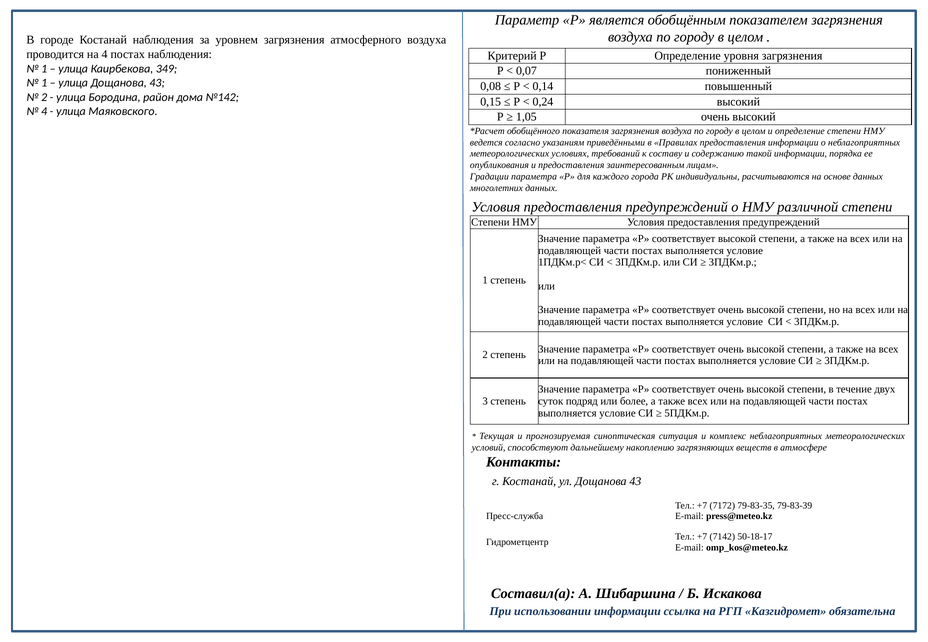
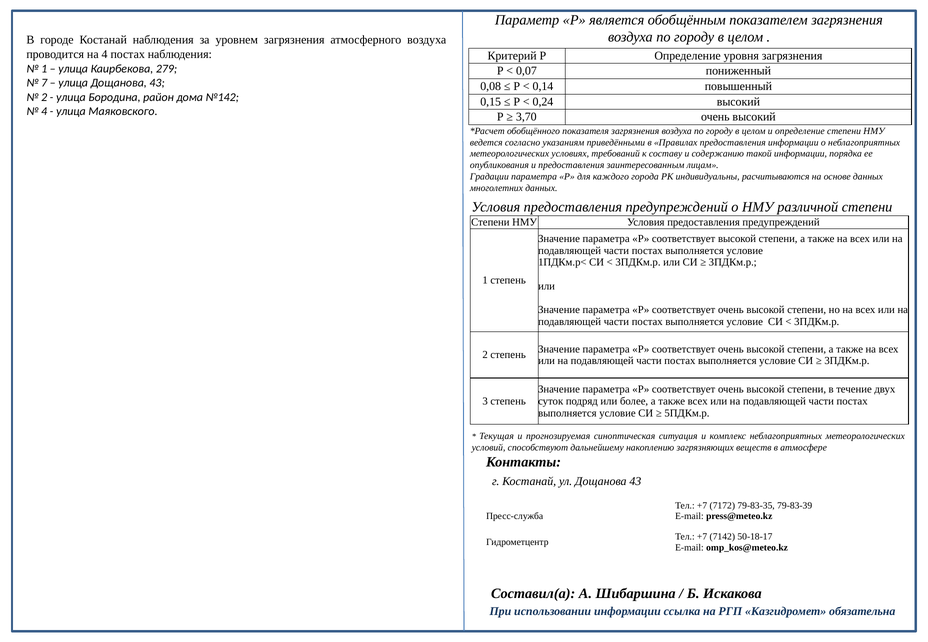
349: 349 -> 279
1 at (44, 83): 1 -> 7
1,05: 1,05 -> 3,70
